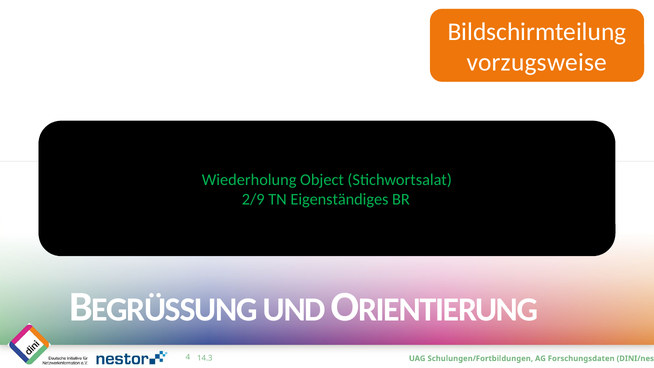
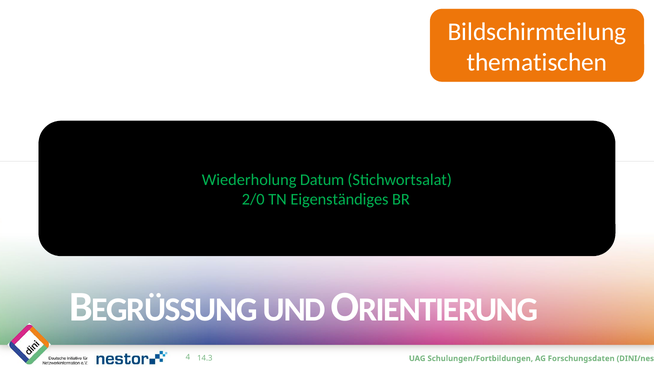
vorzugsweise: vorzugsweise -> thematischen
Object: Object -> Datum
2/9: 2/9 -> 2/0
